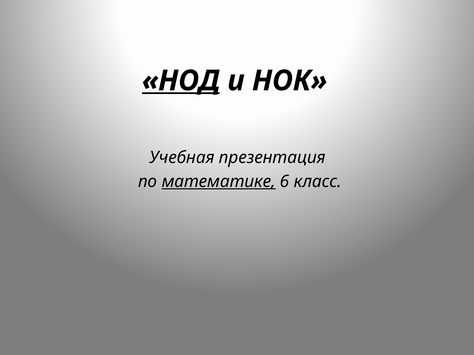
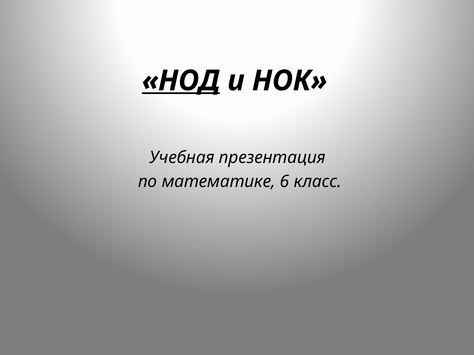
математике underline: present -> none
